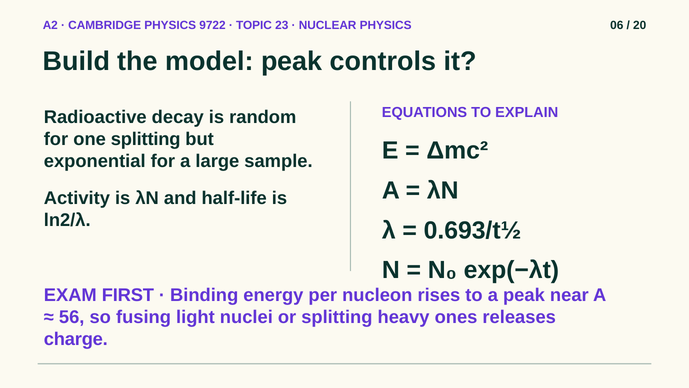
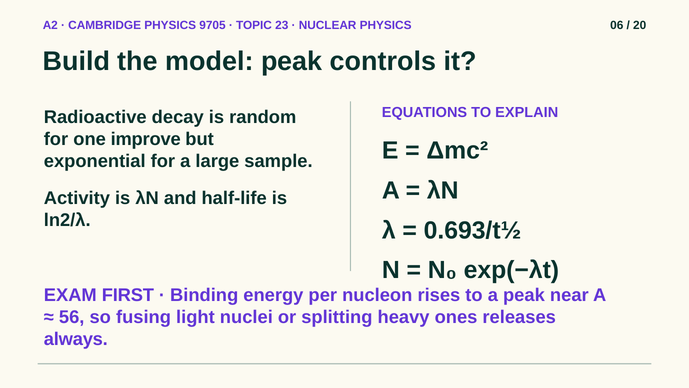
9722: 9722 -> 9705
one splitting: splitting -> improve
charge: charge -> always
